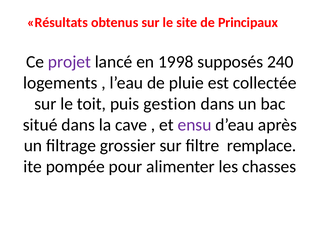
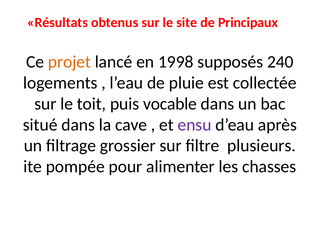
projet colour: purple -> orange
gestion: gestion -> vocable
remplace: remplace -> plusieurs
